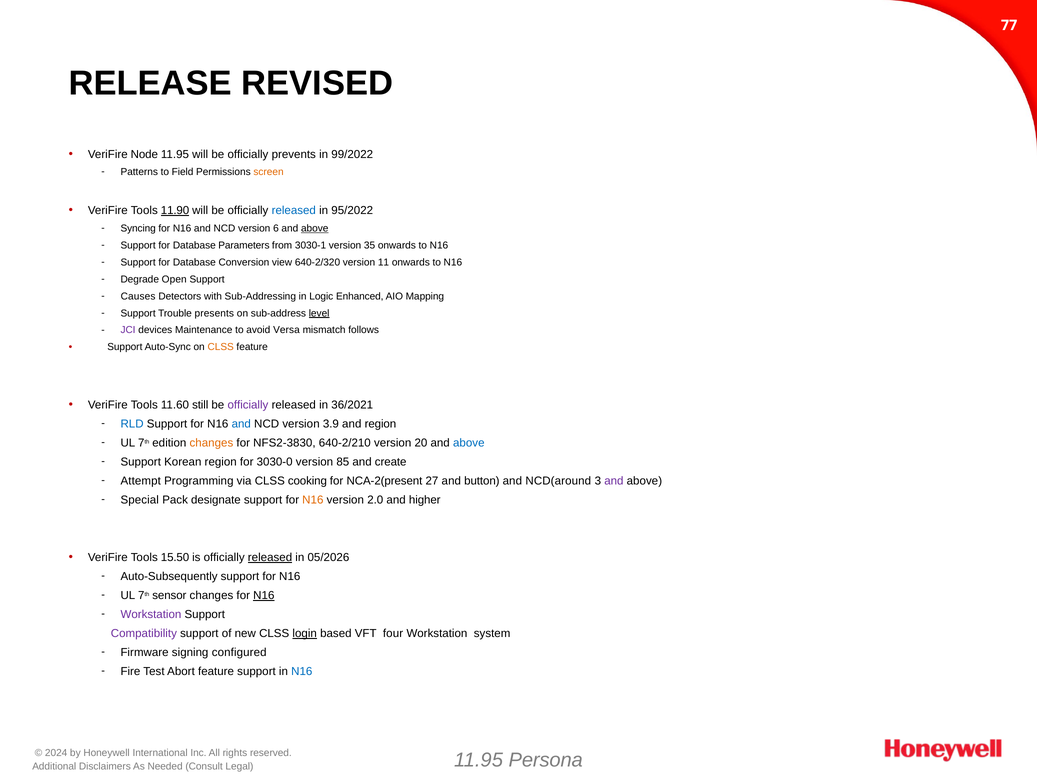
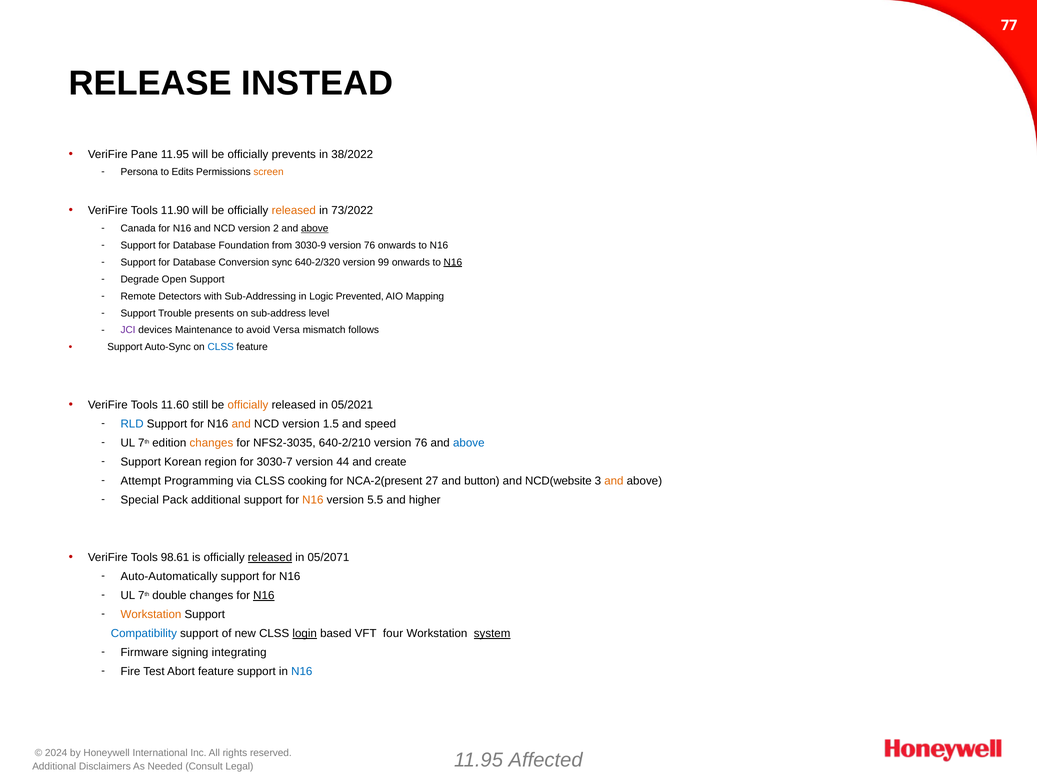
REVISED: REVISED -> INSTEAD
Node: Node -> Pane
99/2022: 99/2022 -> 38/2022
Patterns: Patterns -> Persona
Field: Field -> Edits
11.90 underline: present -> none
released at (294, 210) colour: blue -> orange
95/2022: 95/2022 -> 73/2022
Syncing: Syncing -> Canada
6: 6 -> 2
Parameters: Parameters -> Foundation
3030-1: 3030-1 -> 3030-9
35 at (370, 245): 35 -> 76
view: view -> sync
11: 11 -> 99
N16 at (453, 262) underline: none -> present
Causes: Causes -> Remote
Enhanced: Enhanced -> Prevented
level underline: present -> none
CLSS at (221, 347) colour: orange -> blue
officially at (248, 405) colour: purple -> orange
36/2021: 36/2021 -> 05/2021
and at (241, 424) colour: blue -> orange
3.9: 3.9 -> 1.5
and region: region -> speed
NFS2-3830: NFS2-3830 -> NFS2-3035
640-2/210 version 20: 20 -> 76
3030-0: 3030-0 -> 3030-7
85: 85 -> 44
NCD(around: NCD(around -> NCD(website
and at (614, 481) colour: purple -> orange
Pack designate: designate -> additional
2.0: 2.0 -> 5.5
15.50: 15.50 -> 98.61
05/2026: 05/2026 -> 05/2071
Auto-Subsequently: Auto-Subsequently -> Auto-Automatically
sensor: sensor -> double
Workstation at (151, 614) colour: purple -> orange
Compatibility colour: purple -> blue
system underline: none -> present
configured: configured -> integrating
Persona: Persona -> Affected
